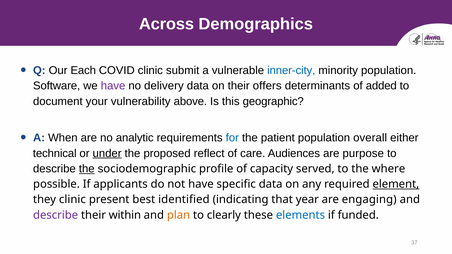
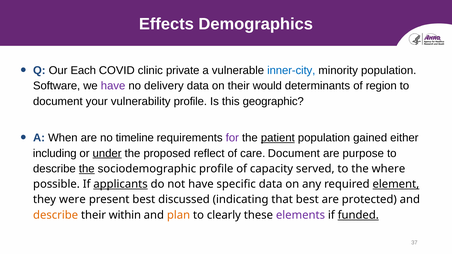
Across: Across -> Effects
submit: submit -> private
offers: offers -> would
added: added -> region
vulnerability above: above -> profile
analytic: analytic -> timeline
for colour: blue -> purple
patient underline: none -> present
overall: overall -> gained
technical: technical -> including
care Audiences: Audiences -> Document
applicants underline: none -> present
they clinic: clinic -> were
identified: identified -> discussed
that year: year -> best
engaging: engaging -> protected
describe at (56, 215) colour: purple -> orange
elements colour: blue -> purple
funded underline: none -> present
